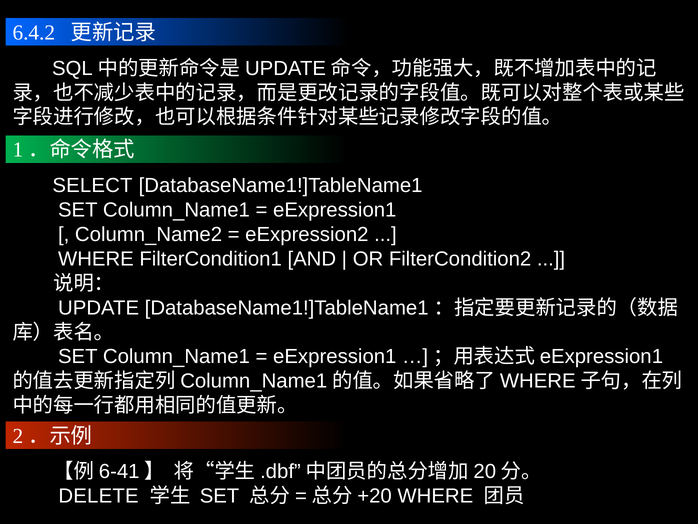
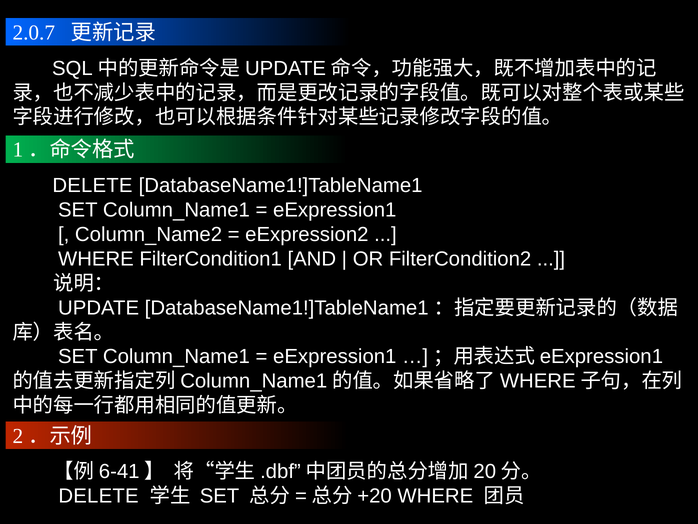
6.4.2: 6.4.2 -> 2.0.7
SELECT at (92, 185): SELECT -> DELETE
